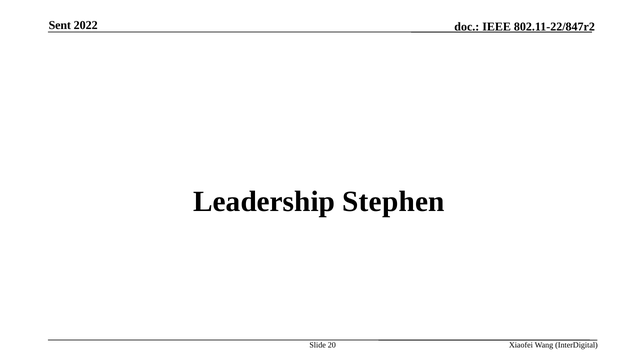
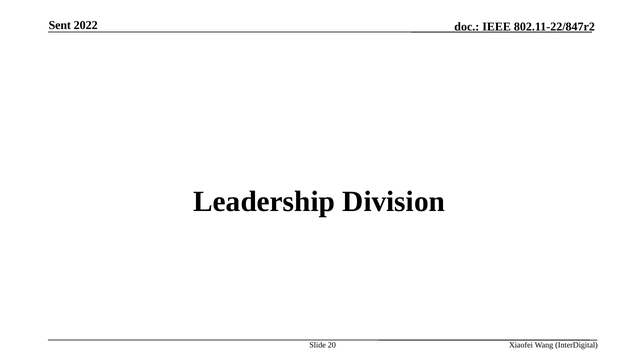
Stephen: Stephen -> Division
